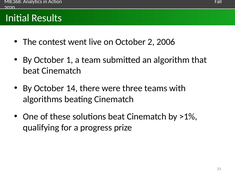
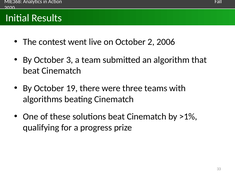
1: 1 -> 3
14: 14 -> 19
